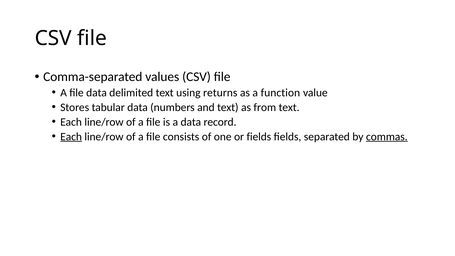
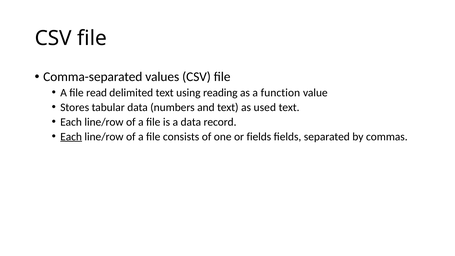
file data: data -> read
returns: returns -> reading
from: from -> used
commas underline: present -> none
